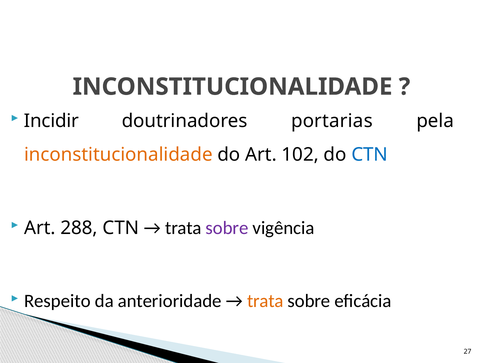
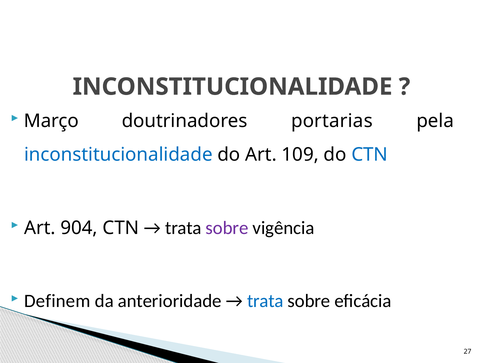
Incidir: Incidir -> Março
inconstitucionalidade at (118, 154) colour: orange -> blue
102: 102 -> 109
288: 288 -> 904
Respeito: Respeito -> Definem
trata at (265, 300) colour: orange -> blue
